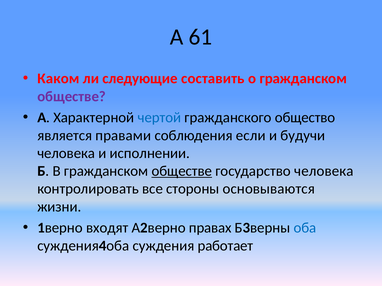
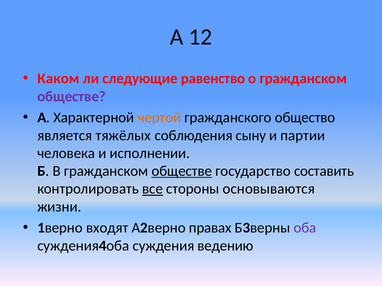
61: 61 -> 12
составить: составить -> равенство
чертой colour: blue -> orange
правами: правами -> тяжёлых
если: если -> сыну
будучи: будучи -> партии
государство человека: человека -> составить
все underline: none -> present
оба colour: blue -> purple
работает: работает -> ведению
